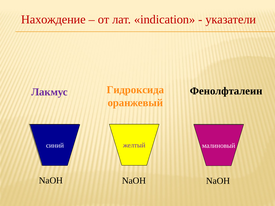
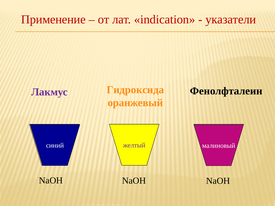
Нахождение: Нахождение -> Применение
